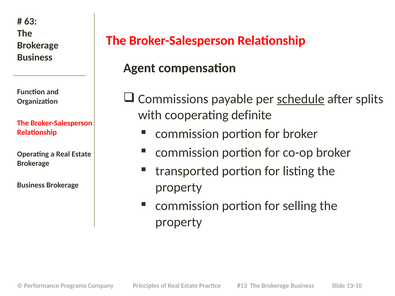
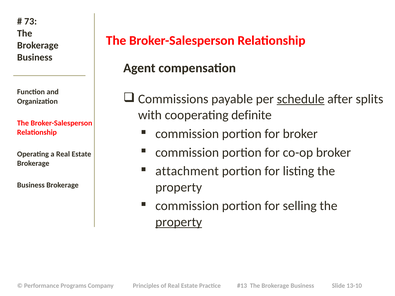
63: 63 -> 73
transported: transported -> attachment
property at (179, 222) underline: none -> present
